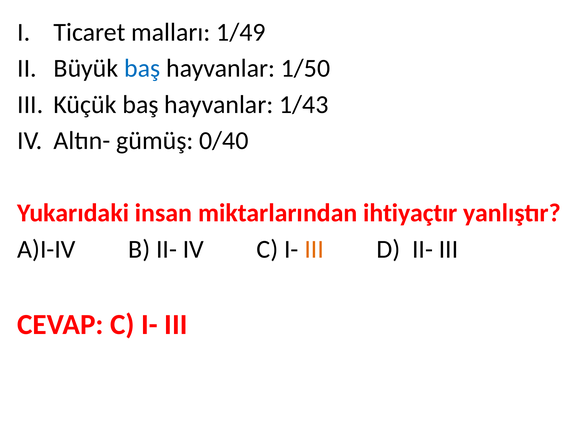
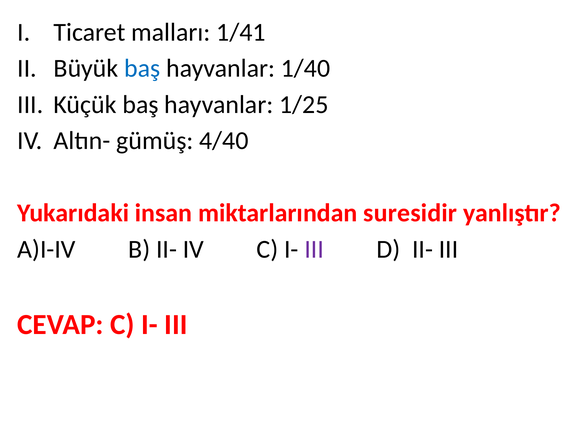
1/49: 1/49 -> 1/41
1/50: 1/50 -> 1/40
1/43: 1/43 -> 1/25
0/40: 0/40 -> 4/40
ihtiyaçtır: ihtiyaçtır -> suresidir
III at (314, 250) colour: orange -> purple
